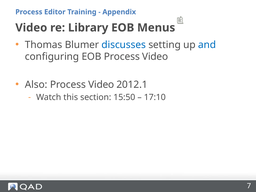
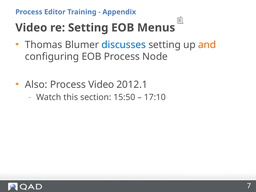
re Library: Library -> Setting
and colour: blue -> orange
EOB Process Video: Video -> Node
